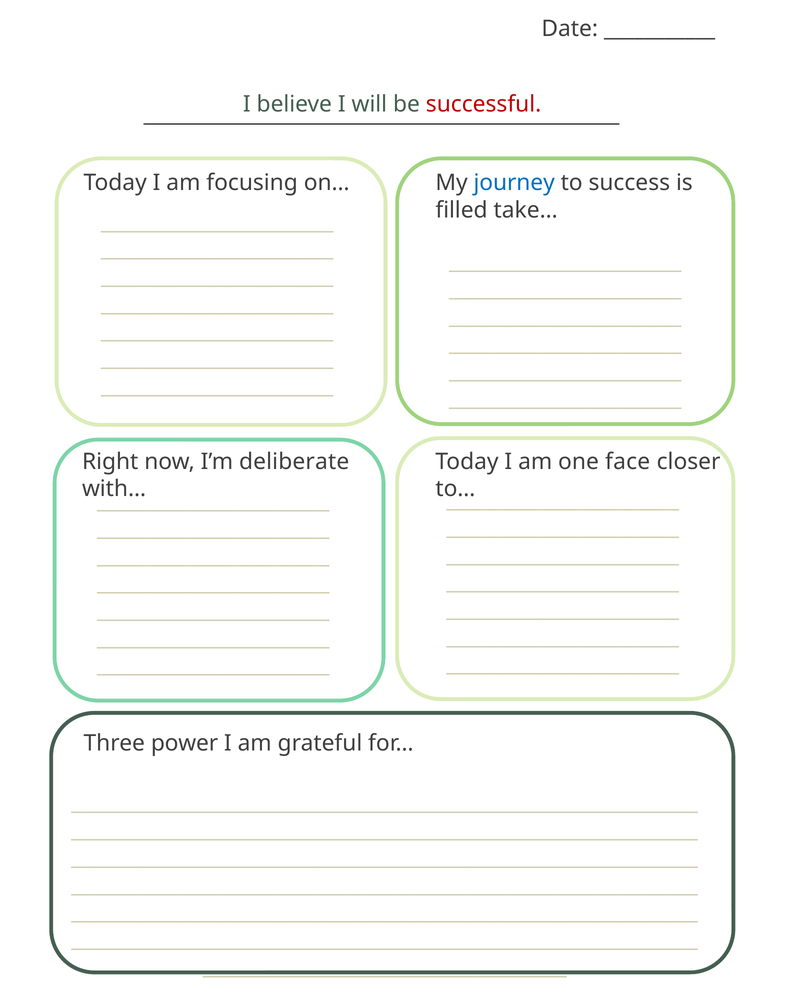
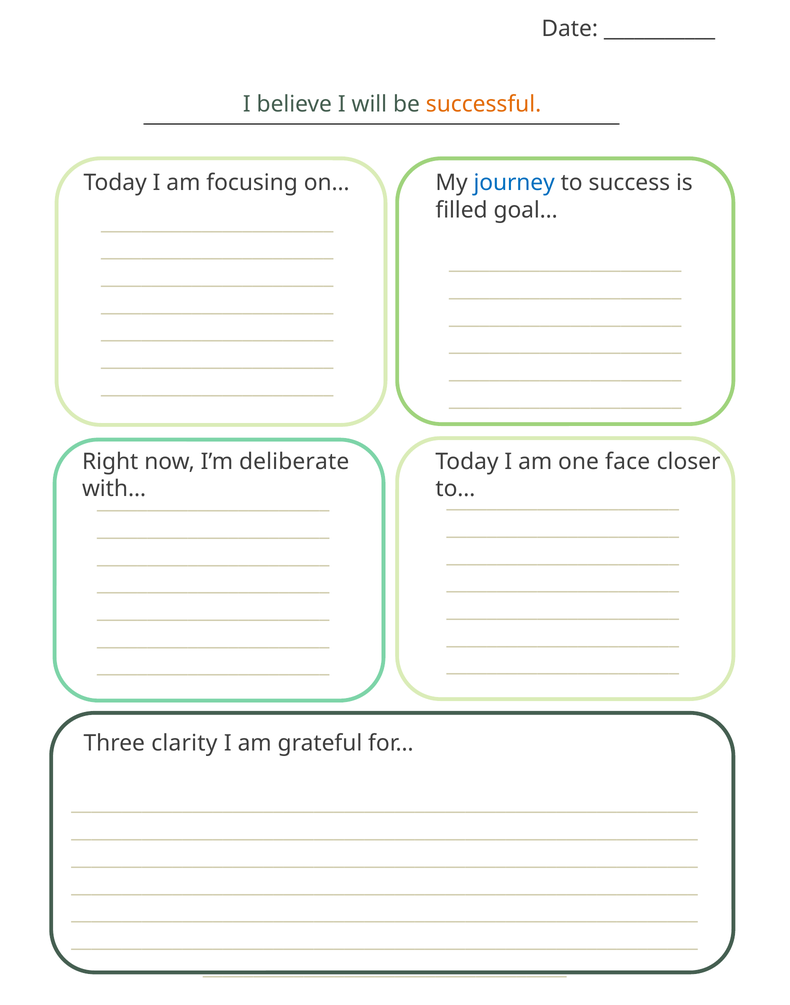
successful colour: red -> orange
take…: take… -> goal…
power: power -> clarity
